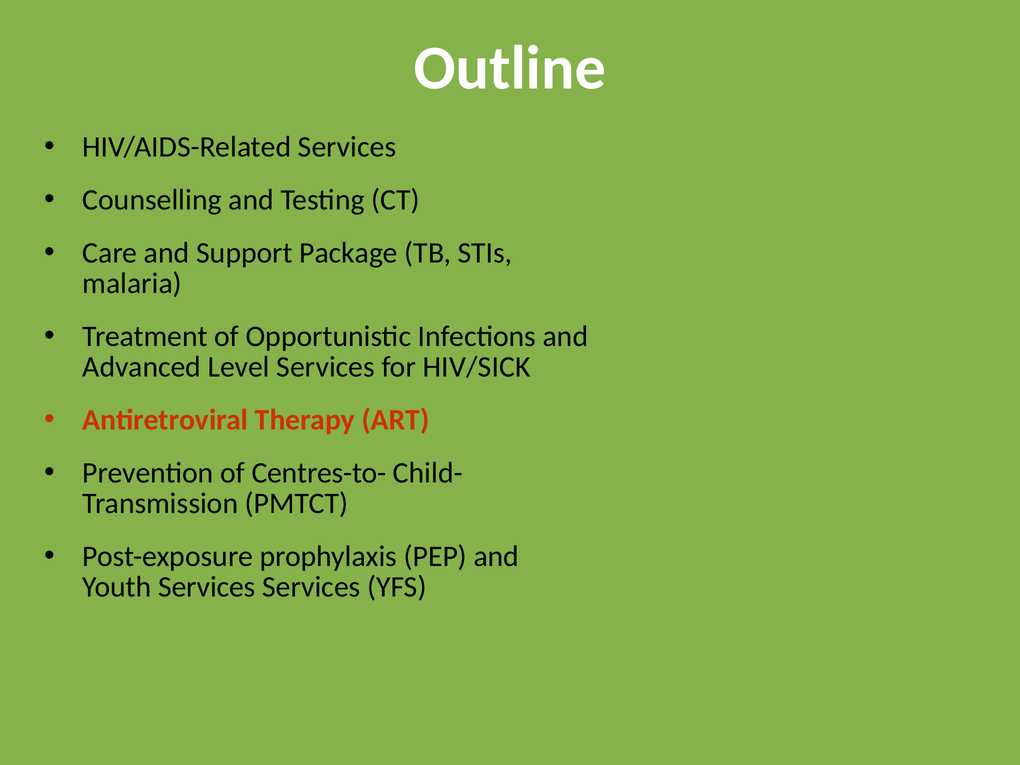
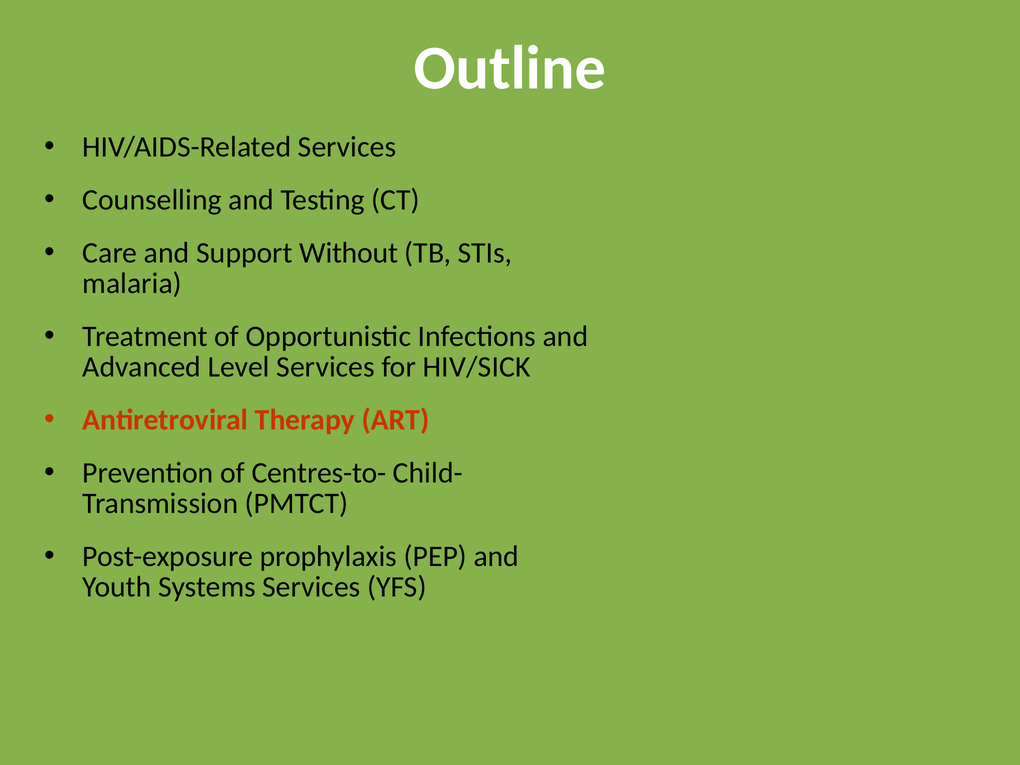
Package: Package -> Without
Youth Services: Services -> Systems
